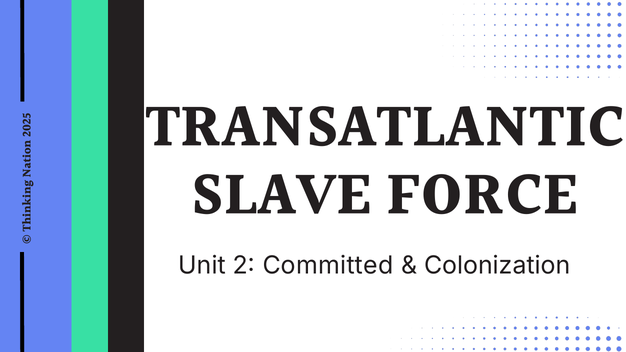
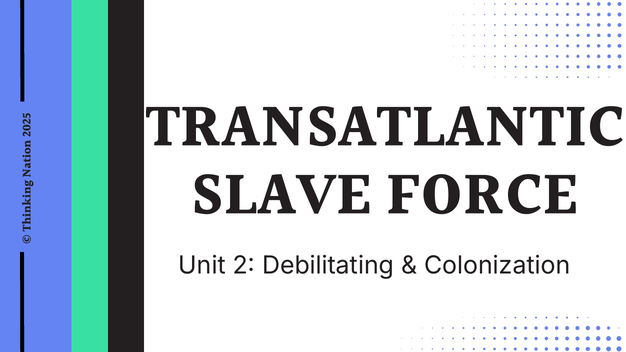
Committed: Committed -> Debilitating
